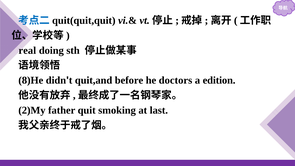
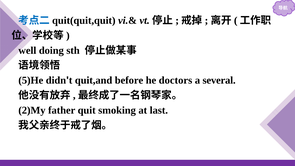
real: real -> well
8)He: 8)He -> 5)He
edition: edition -> several
